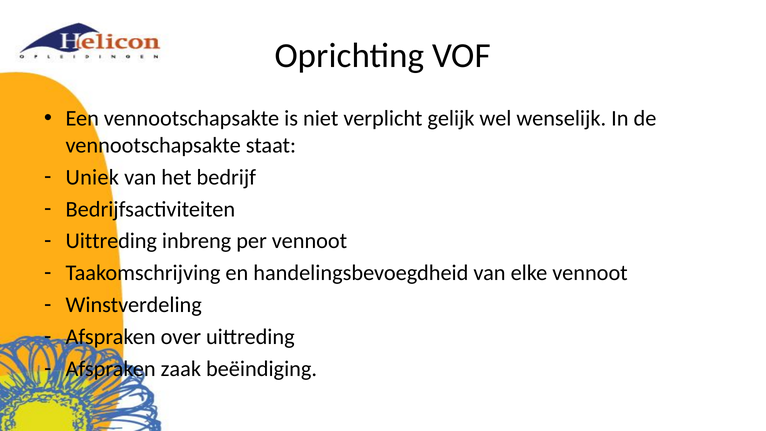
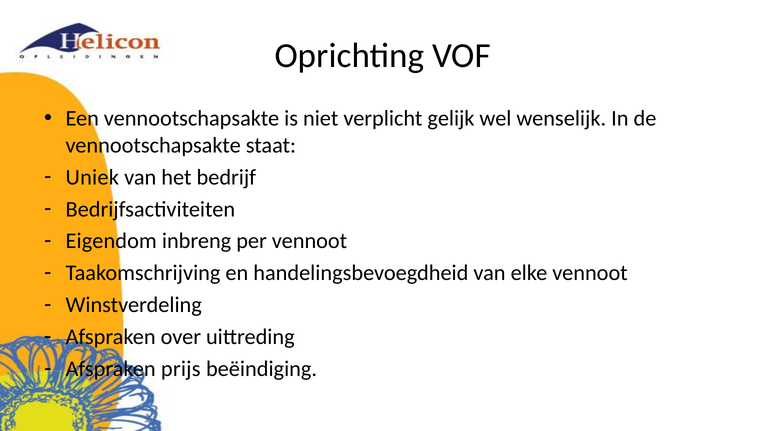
Uittreding at (111, 241): Uittreding -> Eigendom
zaak: zaak -> prijs
